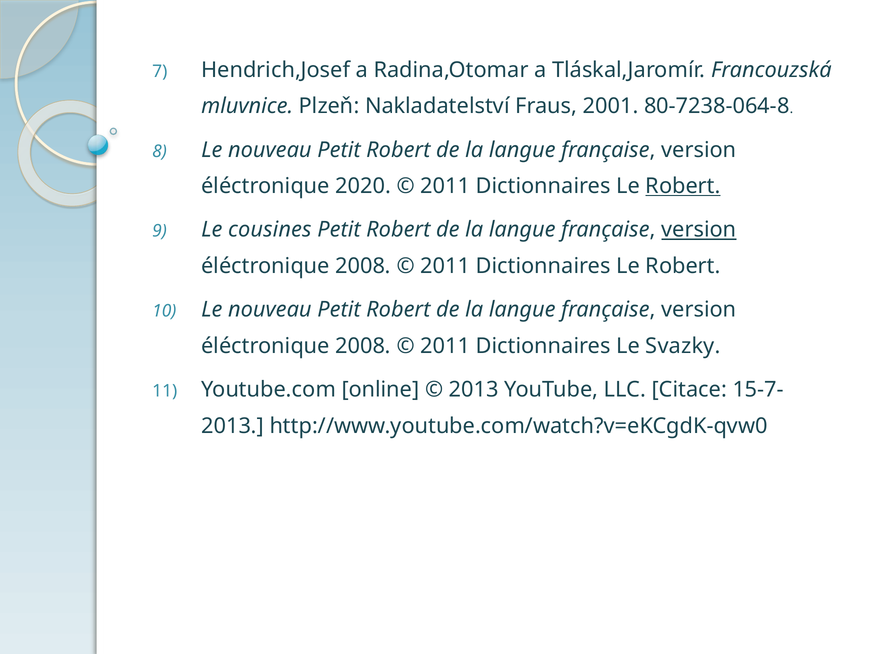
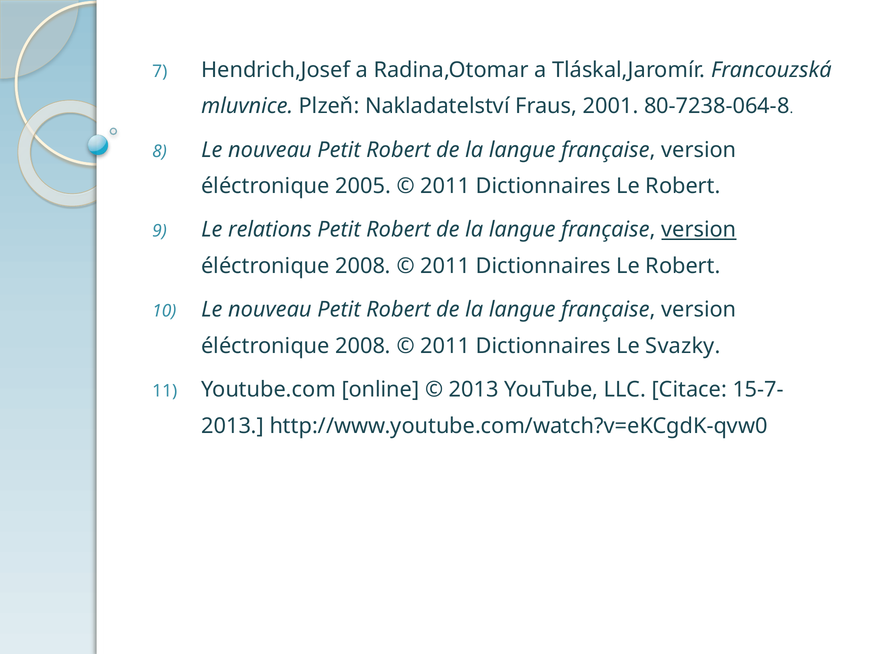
2020: 2020 -> 2005
Robert at (683, 186) underline: present -> none
cousines: cousines -> relations
